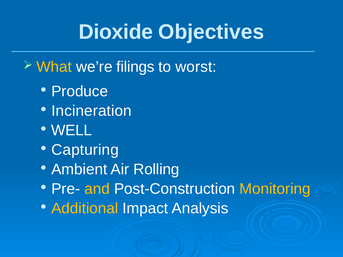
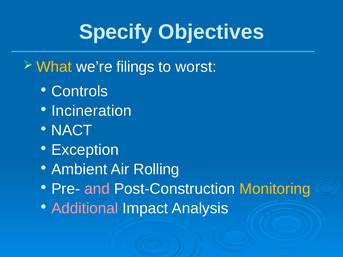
Dioxide: Dioxide -> Specify
Produce: Produce -> Controls
WELL: WELL -> NACT
Capturing: Capturing -> Exception
and colour: yellow -> pink
Additional colour: yellow -> pink
